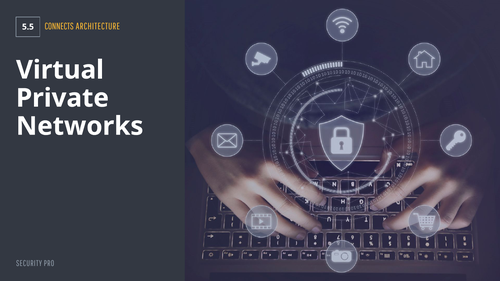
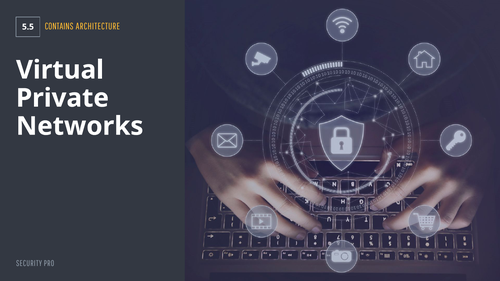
CONNECTS: CONNECTS -> CONTAINS
